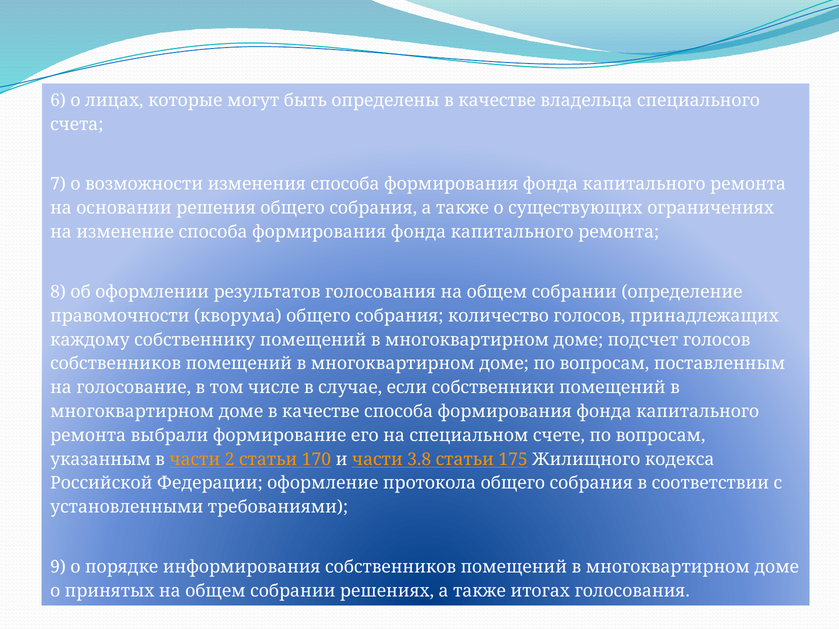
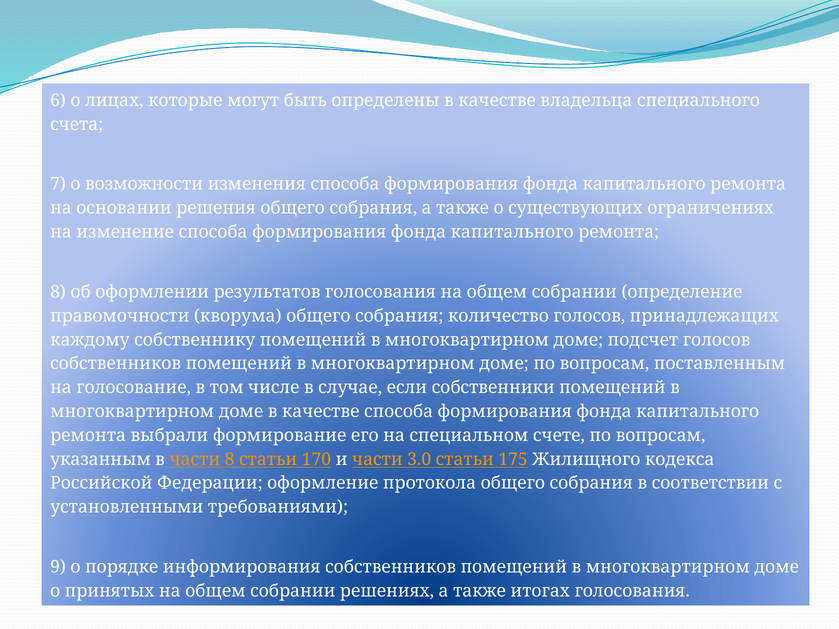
части 2: 2 -> 8
3.8: 3.8 -> 3.0
